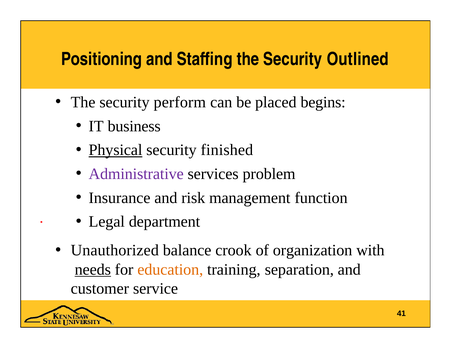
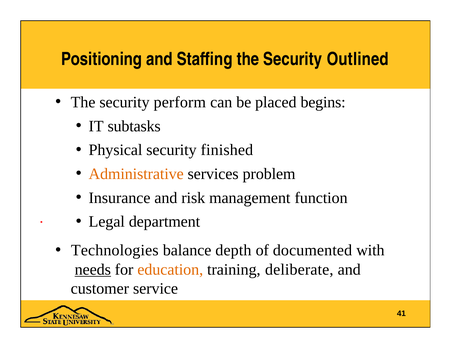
business: business -> subtasks
Physical underline: present -> none
Administrative colour: purple -> orange
Unauthorized: Unauthorized -> Technologies
crook: crook -> depth
organization: organization -> documented
separation: separation -> deliberate
